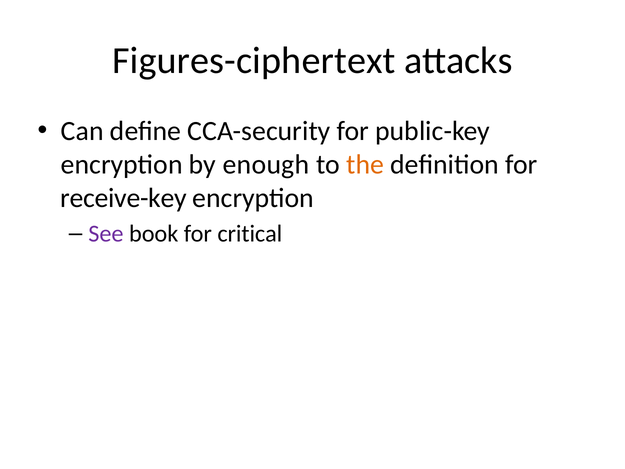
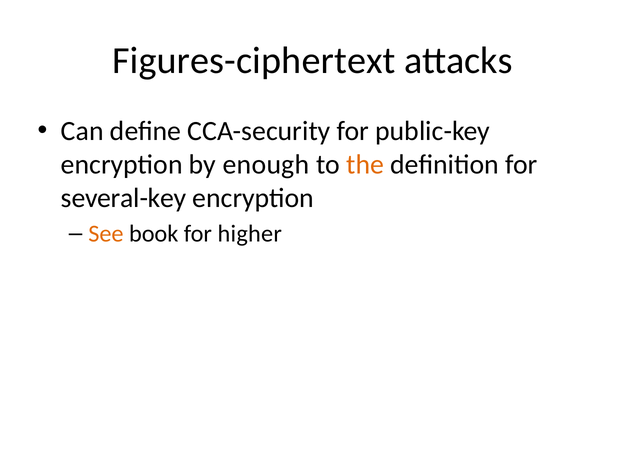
receive-key: receive-key -> several-key
See colour: purple -> orange
critical: critical -> higher
